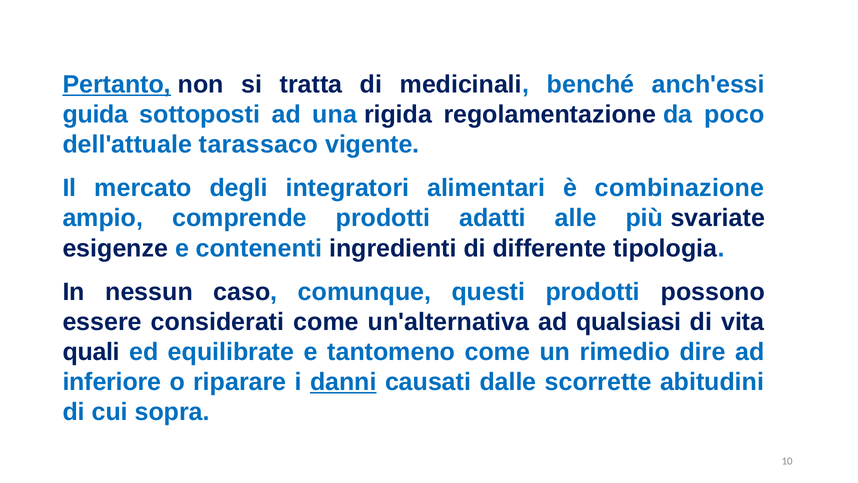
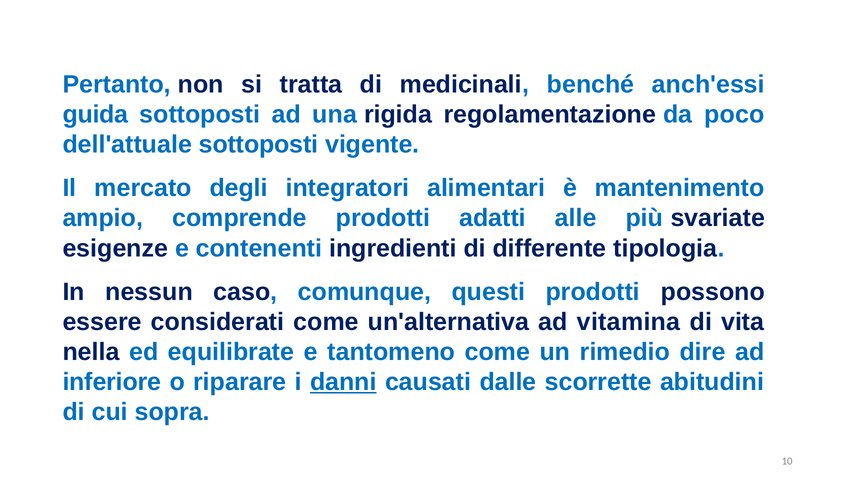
Pertanto underline: present -> none
dell'attuale tarassaco: tarassaco -> sottoposti
combinazione: combinazione -> mantenimento
qualsiasi: qualsiasi -> vitamina
quali: quali -> nella
